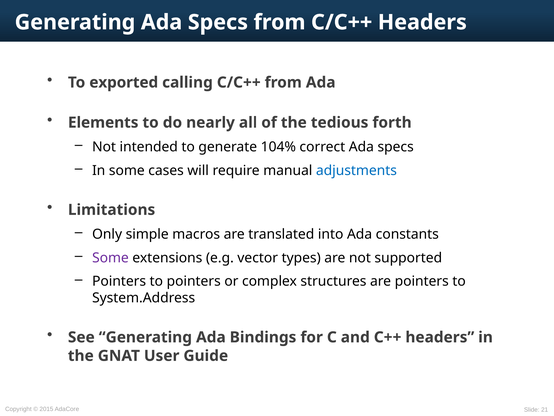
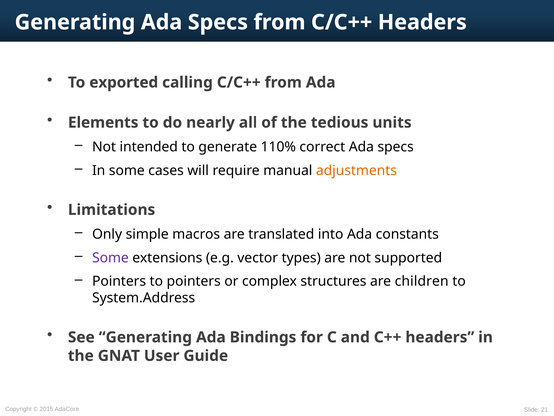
forth: forth -> units
104%: 104% -> 110%
adjustments colour: blue -> orange
are pointers: pointers -> children
